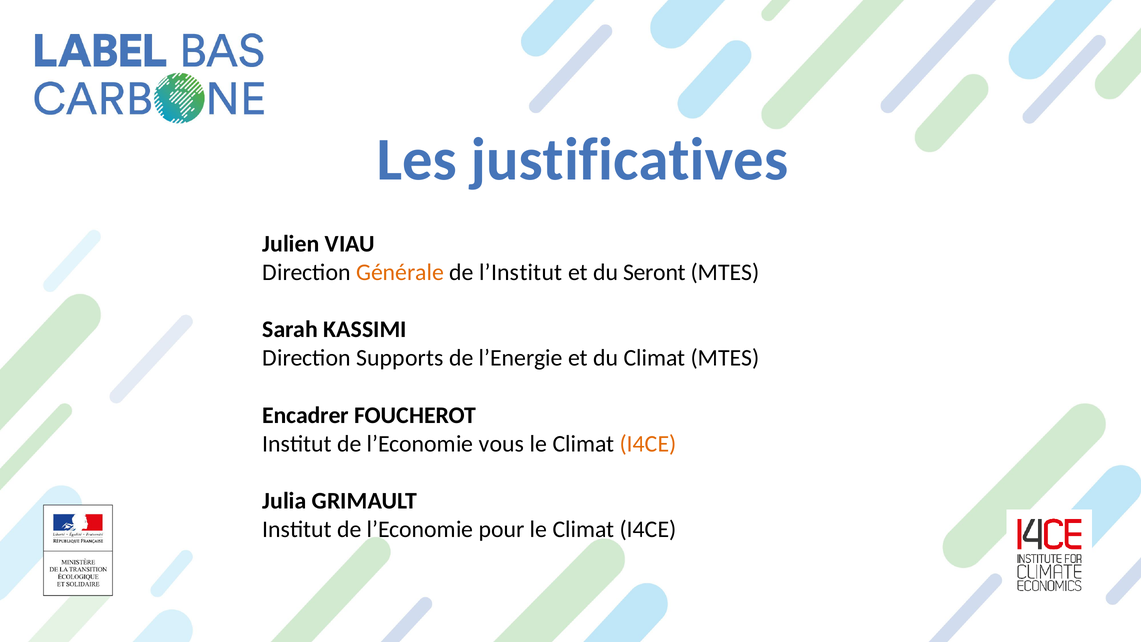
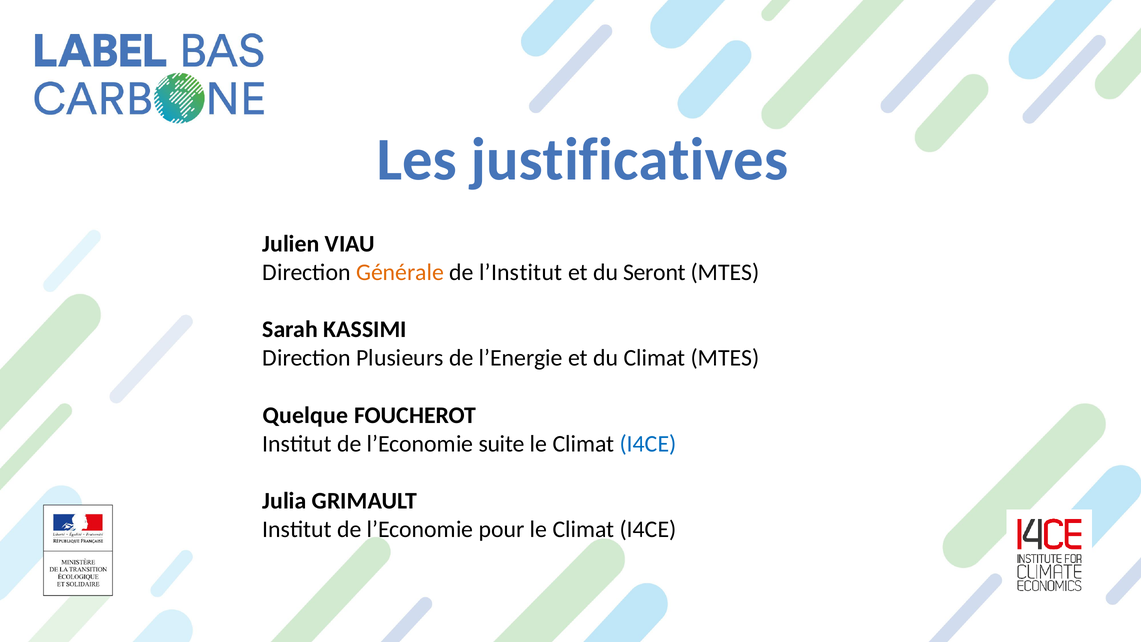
Supports: Supports -> Plusieurs
Encadrer: Encadrer -> Quelque
vous: vous -> suite
I4CE at (648, 444) colour: orange -> blue
